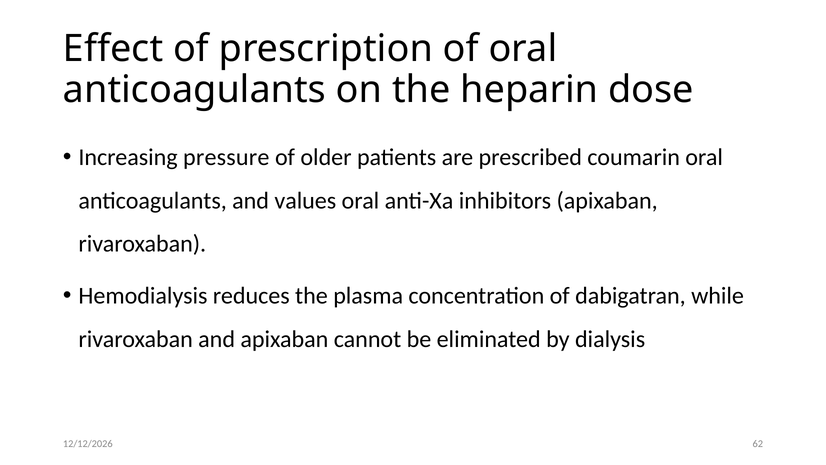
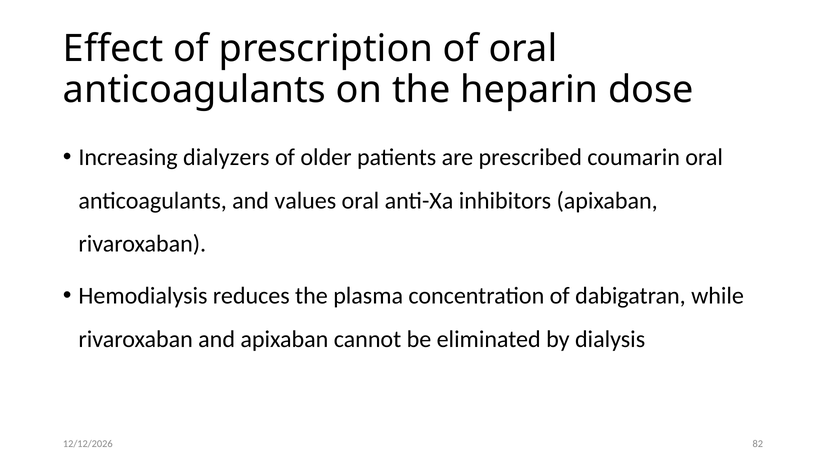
pressure: pressure -> dialyzers
62: 62 -> 82
